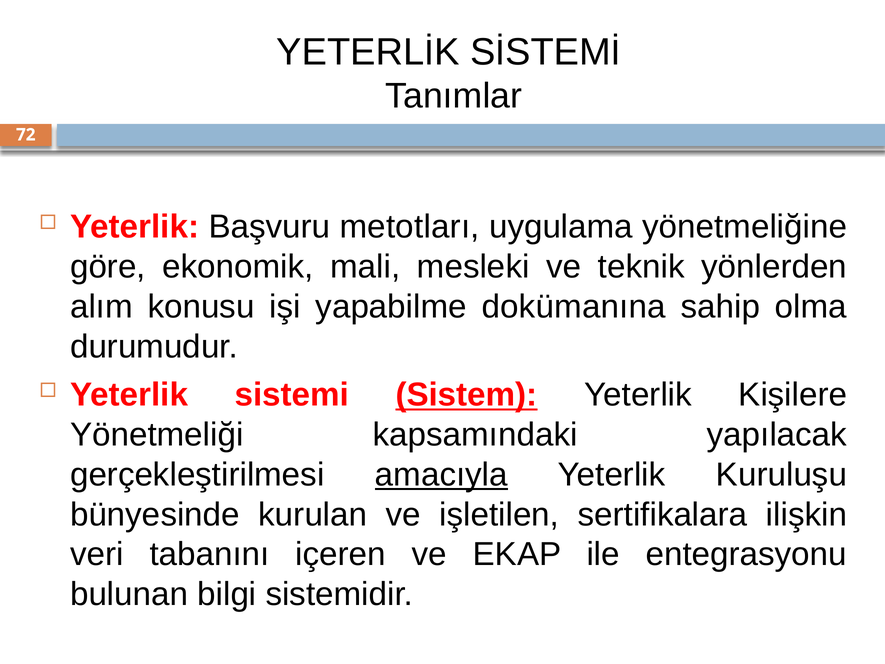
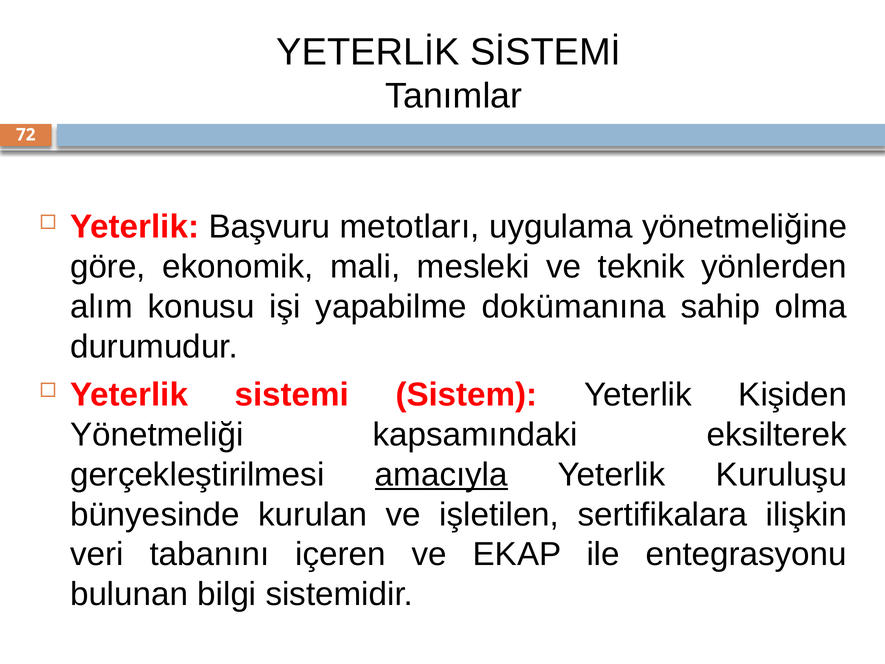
Sistem underline: present -> none
Kişilere: Kişilere -> Kişiden
yapılacak: yapılacak -> eksilterek
